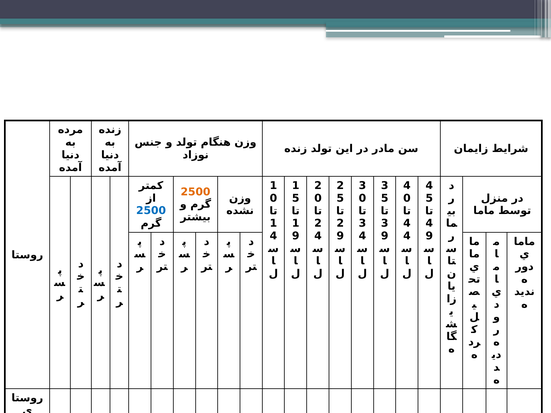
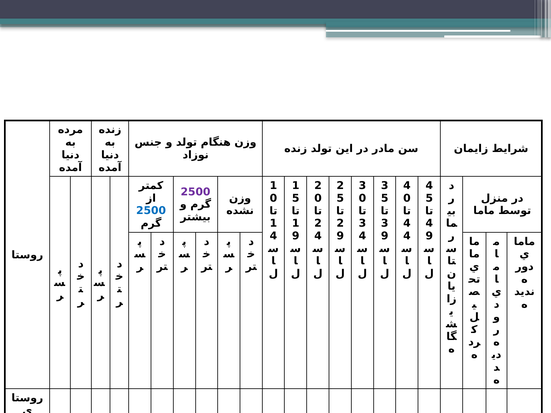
2500 at (196, 192) colour: orange -> purple
